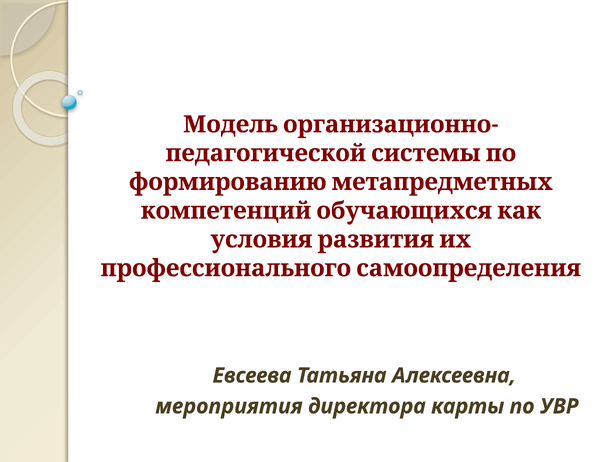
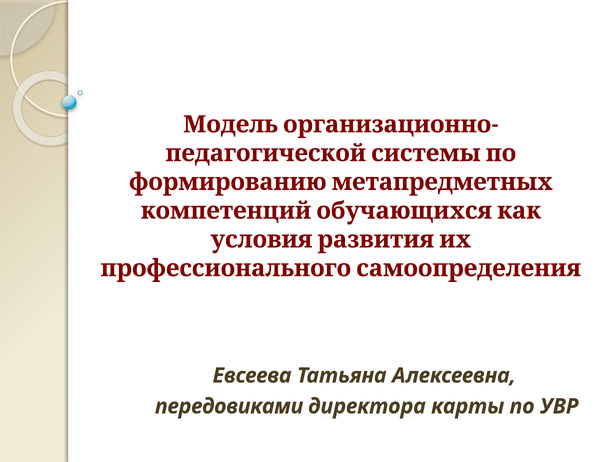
мероприятия: мероприятия -> передовиками
